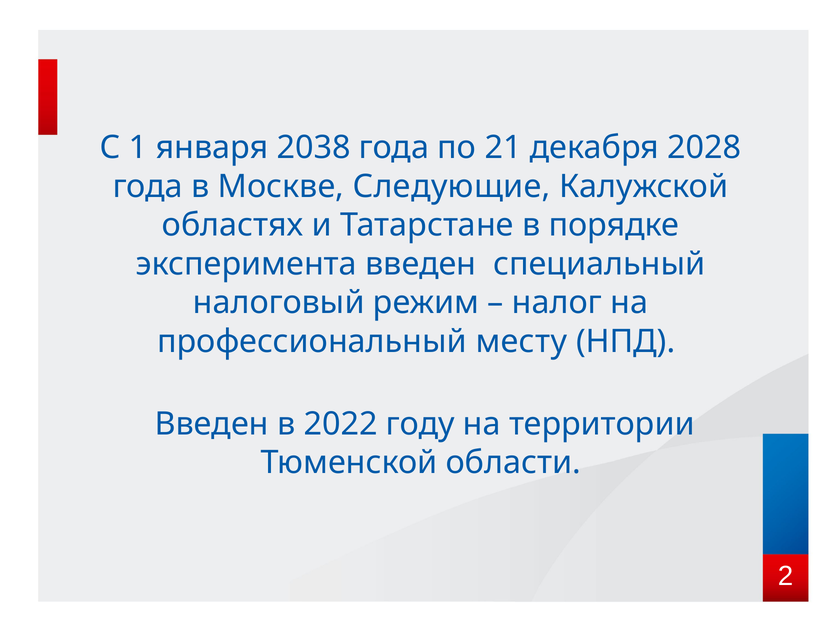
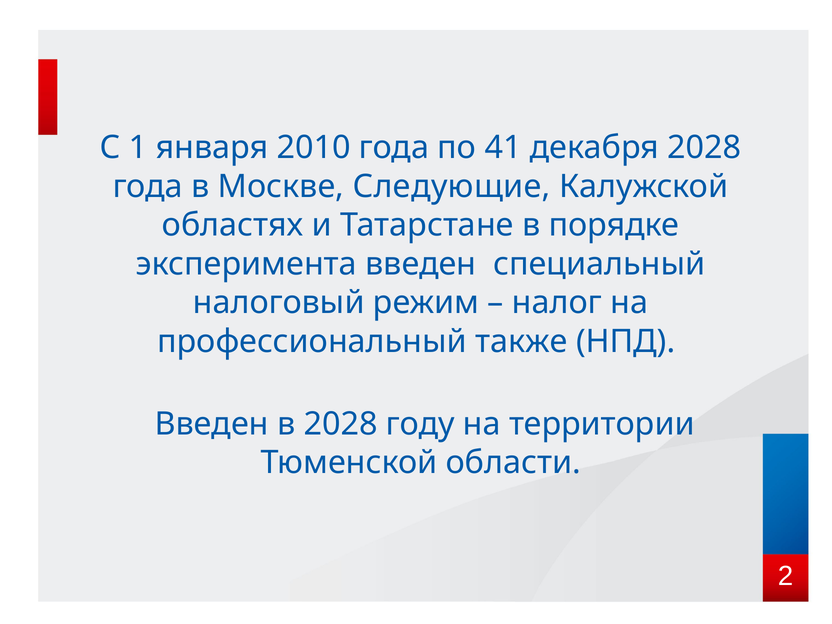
2038: 2038 -> 2010
21: 21 -> 41
месту: месту -> также
в 2022: 2022 -> 2028
